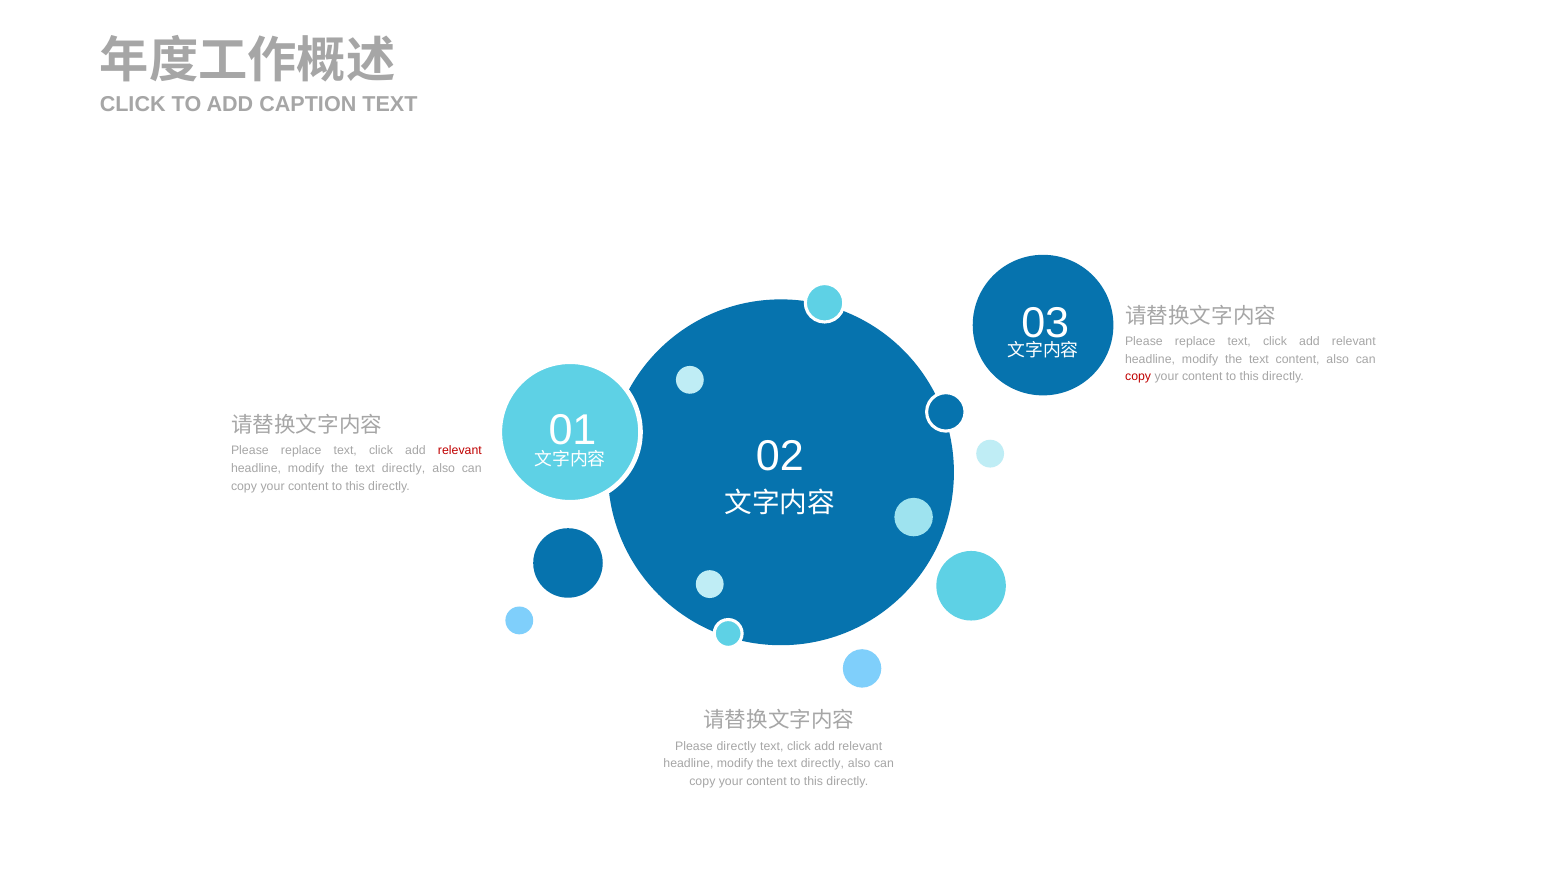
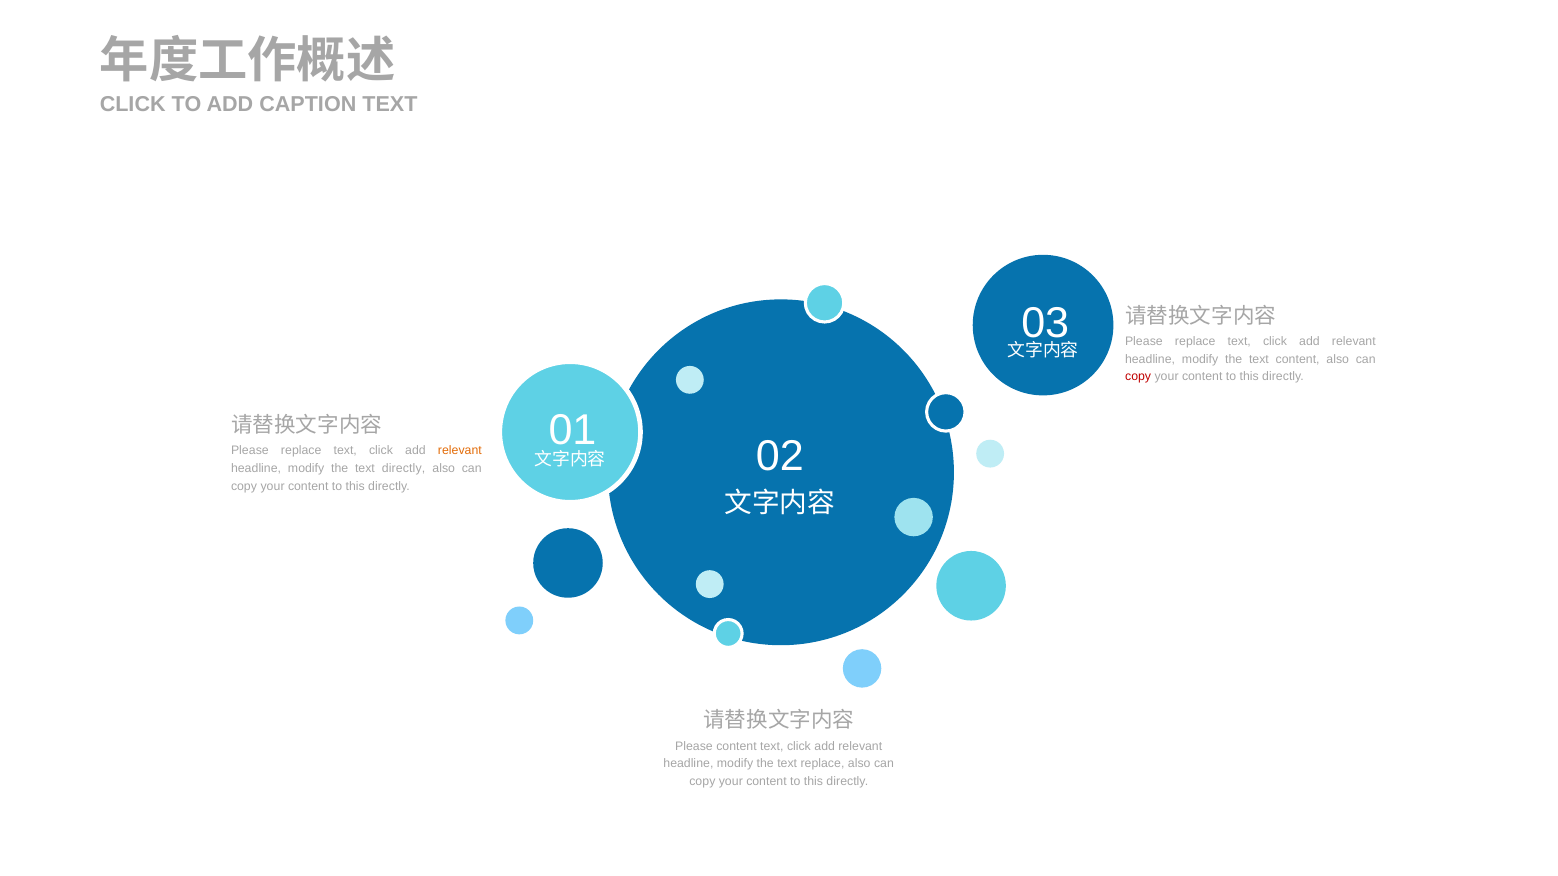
relevant at (460, 451) colour: red -> orange
Please directly: directly -> content
directly at (822, 764): directly -> replace
